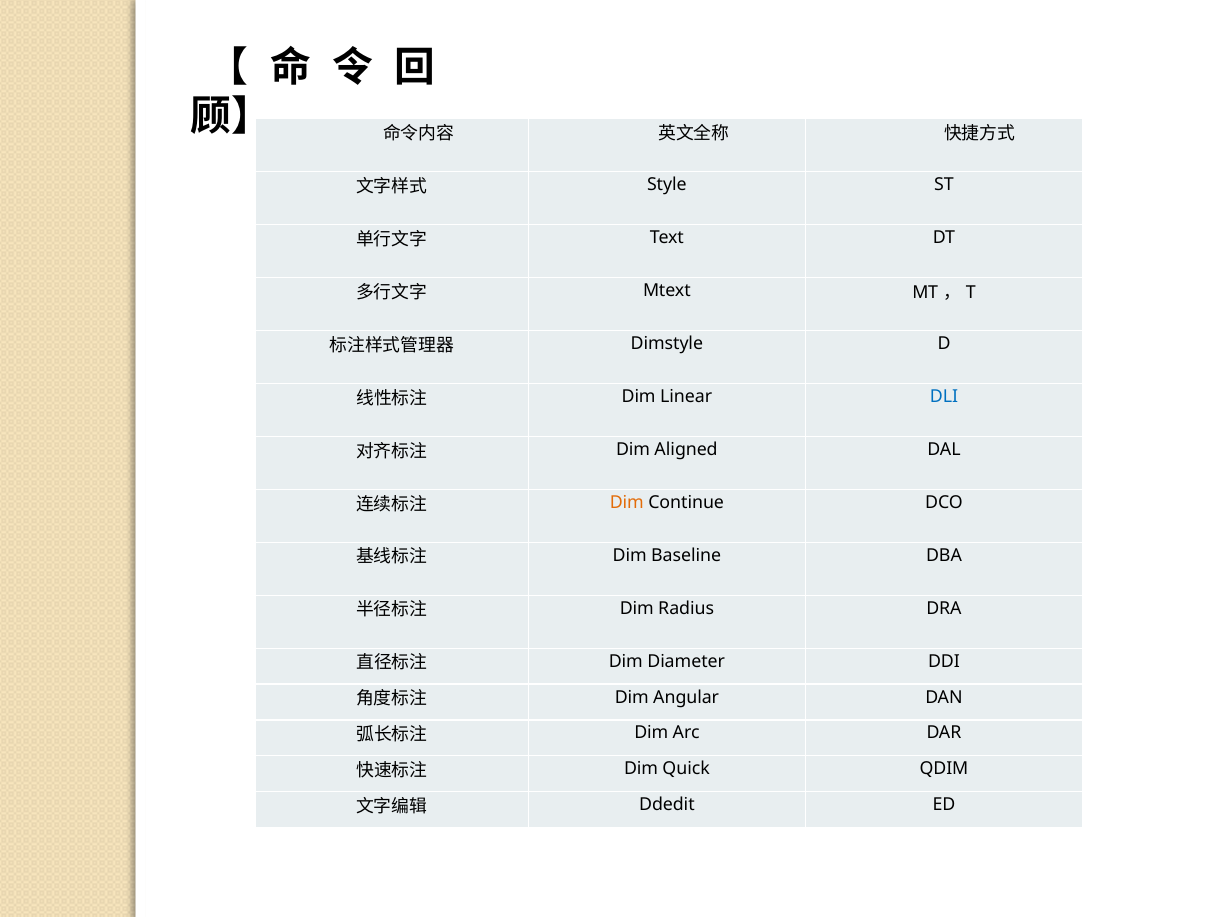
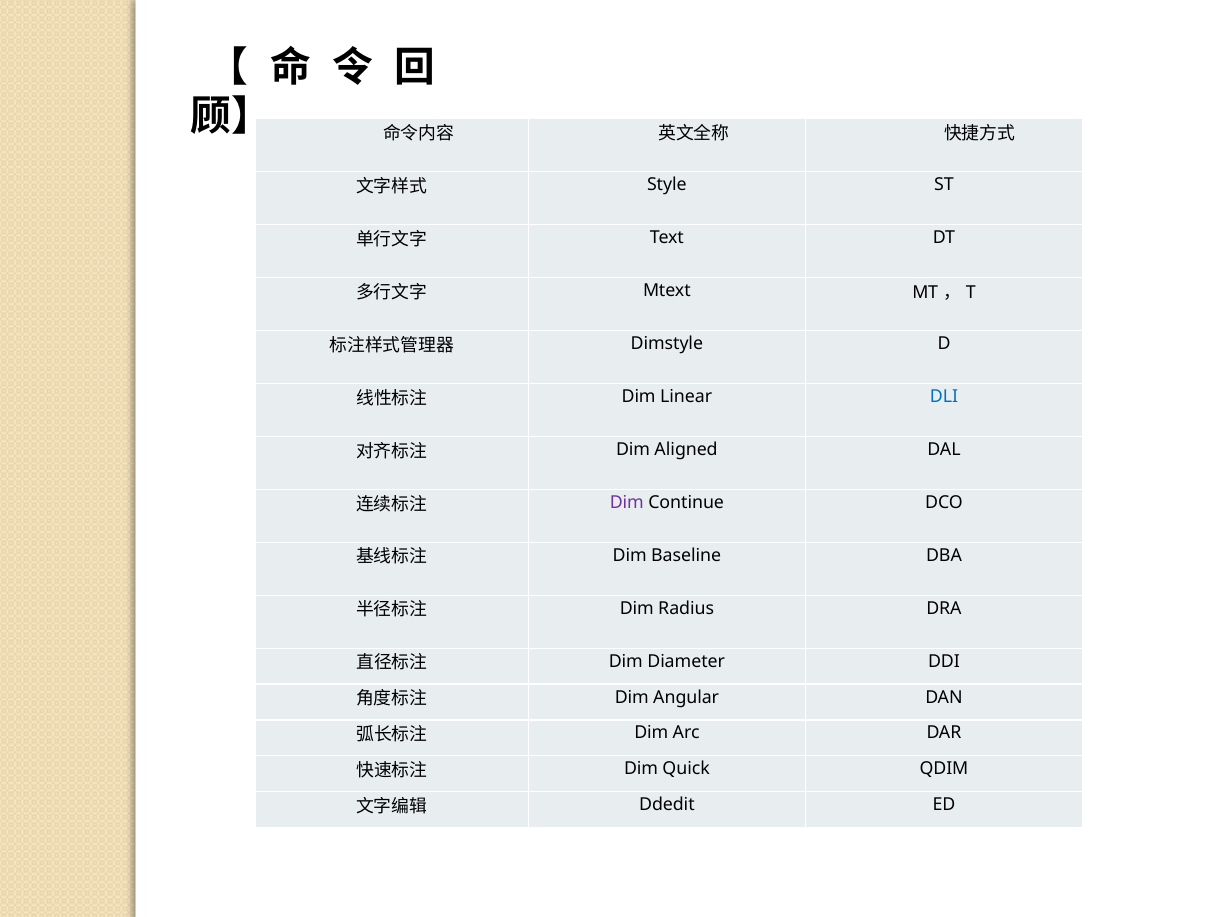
Dim at (627, 502) colour: orange -> purple
